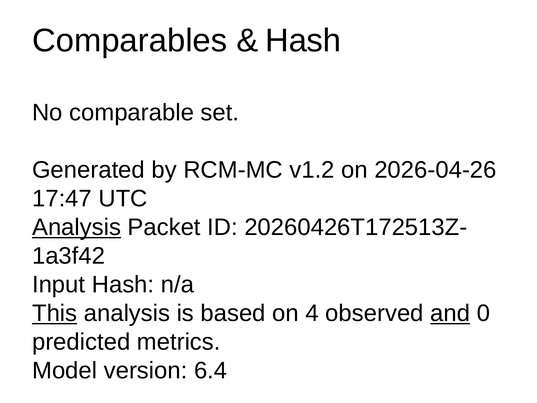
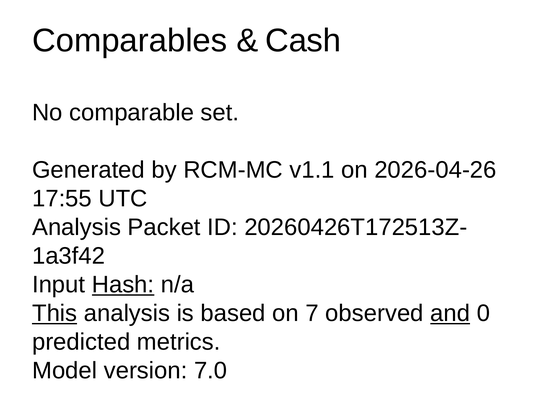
Hash at (303, 41): Hash -> Cash
v1.2: v1.2 -> v1.1
17:47: 17:47 -> 17:55
Analysis at (77, 227) underline: present -> none
Hash at (123, 284) underline: none -> present
4: 4 -> 7
6.4: 6.4 -> 7.0
